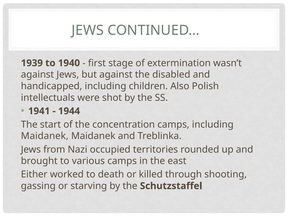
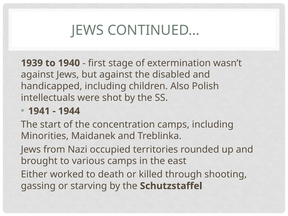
Maidanek at (45, 136): Maidanek -> Minorities
